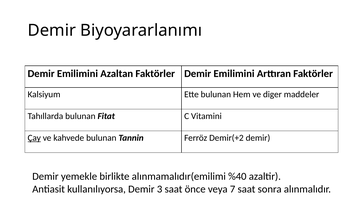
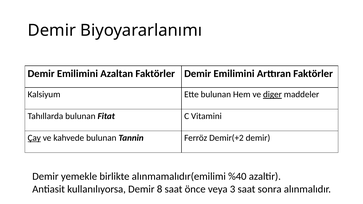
diger underline: none -> present
3: 3 -> 8
7: 7 -> 3
